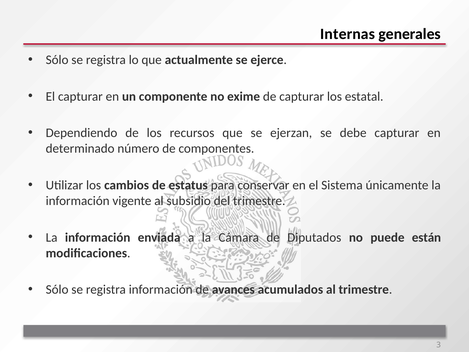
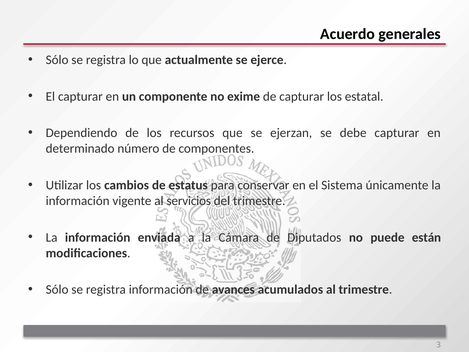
Internas: Internas -> Acuerdo
subsidio: subsidio -> servicios
